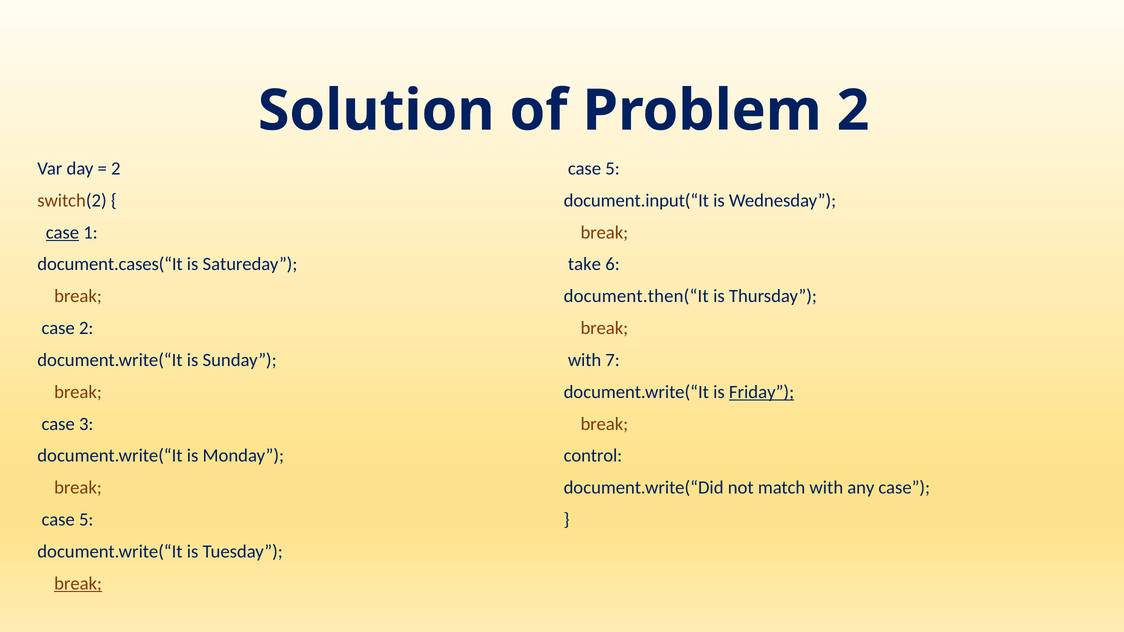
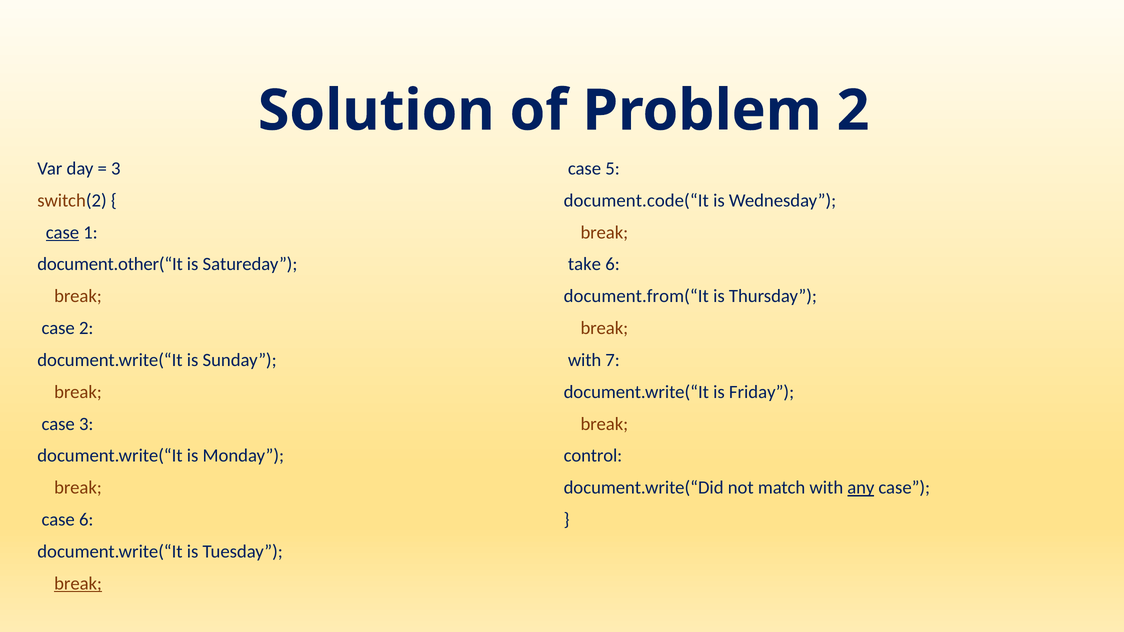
2 at (116, 169): 2 -> 3
document.input(“It: document.input(“It -> document.code(“It
document.cases(“It: document.cases(“It -> document.other(“It
document.then(“It: document.then(“It -> document.from(“It
Friday underline: present -> none
any underline: none -> present
5 at (86, 520): 5 -> 6
